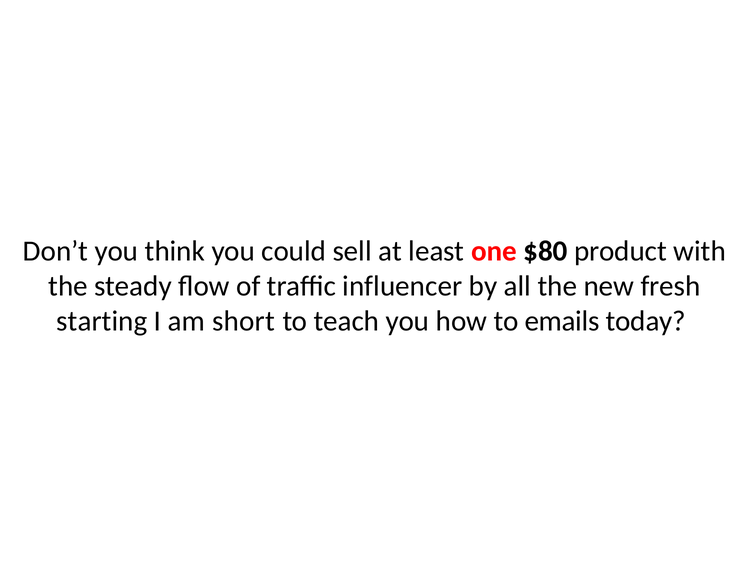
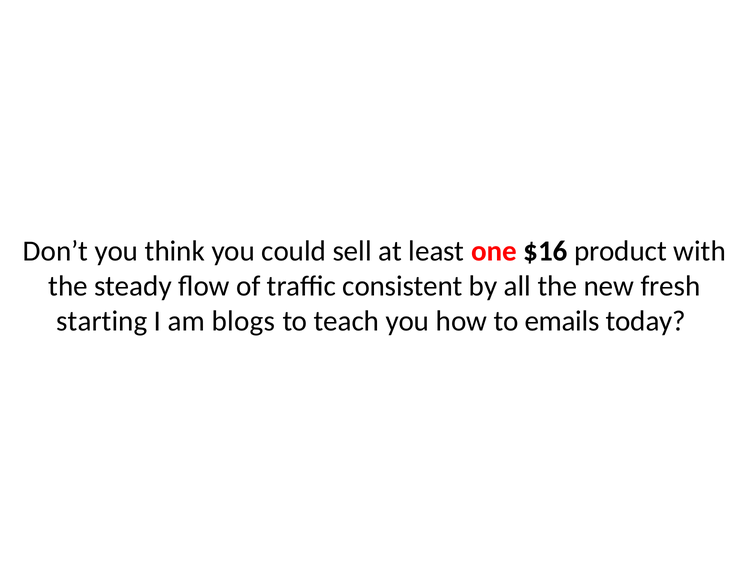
$80: $80 -> $16
influencer: influencer -> consistent
short: short -> blogs
